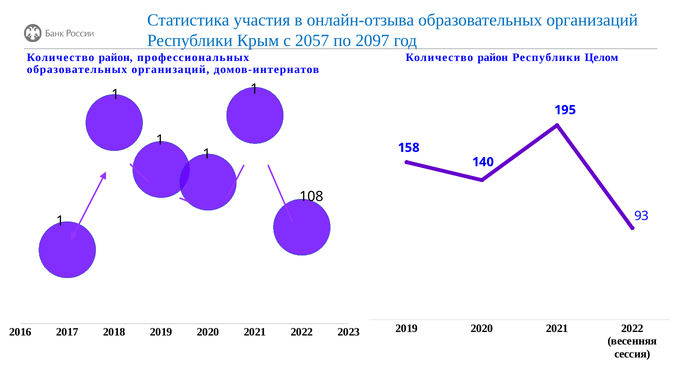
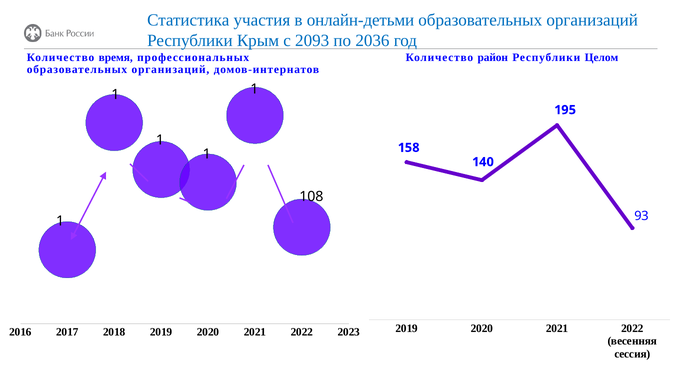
онлайн-отзыва: онлайн-отзыва -> онлайн-детьми
2057: 2057 -> 2093
2097: 2097 -> 2036
район at (116, 57): район -> время
